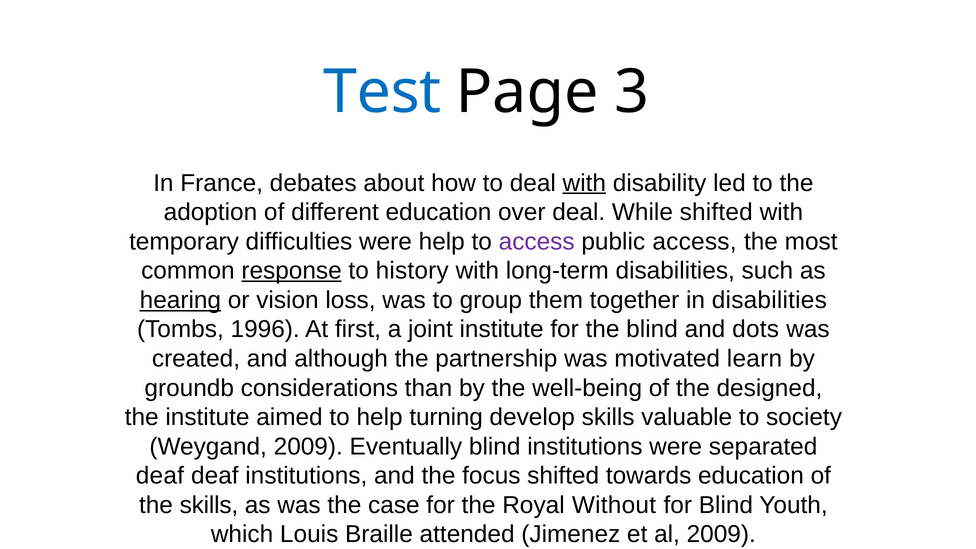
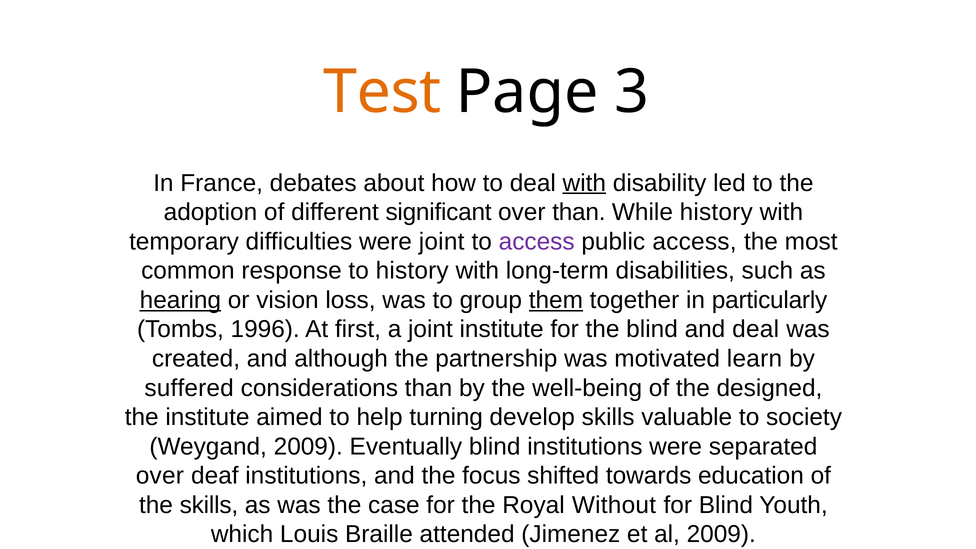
Test colour: blue -> orange
different education: education -> significant
over deal: deal -> than
While shifted: shifted -> history
were help: help -> joint
response underline: present -> none
them underline: none -> present
in disabilities: disabilities -> particularly
and dots: dots -> deal
groundb: groundb -> suffered
deaf at (160, 476): deaf -> over
